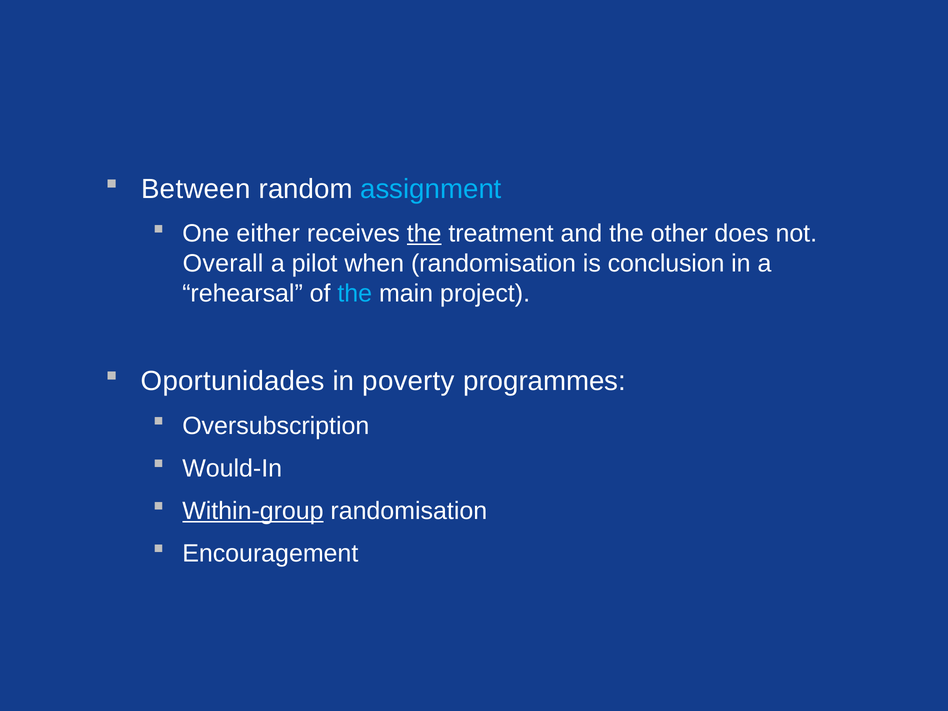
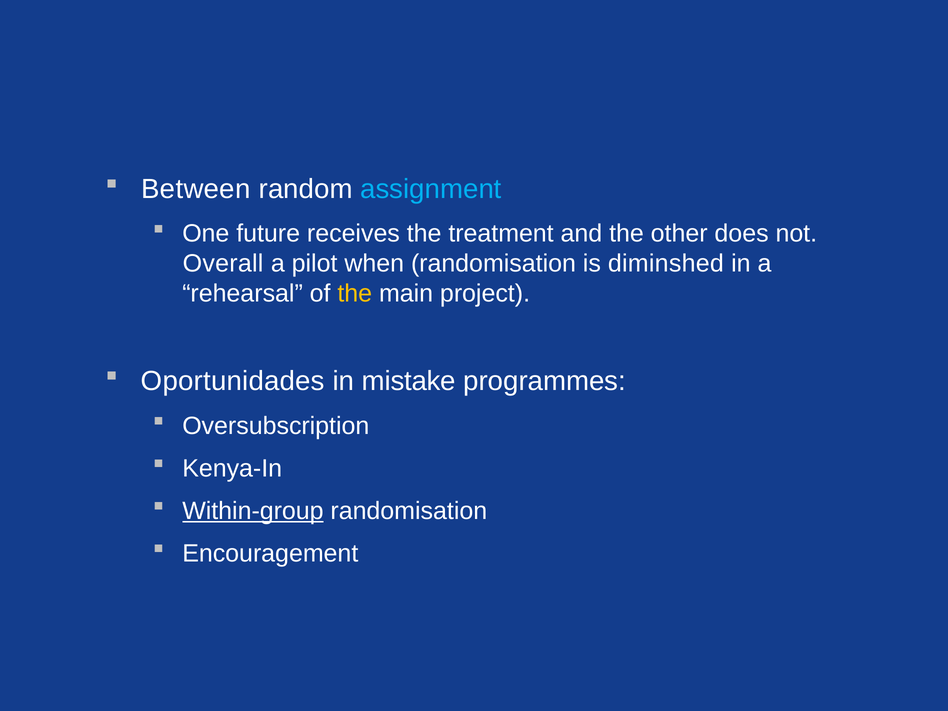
either: either -> future
the at (424, 234) underline: present -> none
conclusion: conclusion -> diminshed
the at (355, 294) colour: light blue -> yellow
poverty: poverty -> mistake
Would-In: Would-In -> Kenya-In
